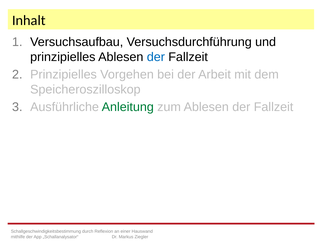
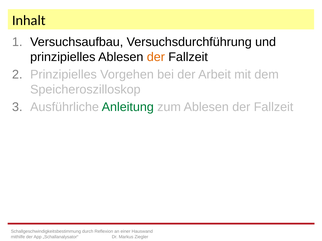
der at (156, 57) colour: blue -> orange
